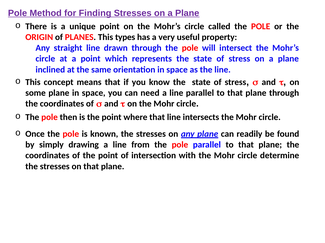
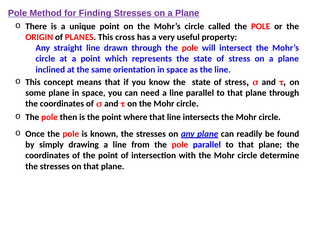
types: types -> cross
